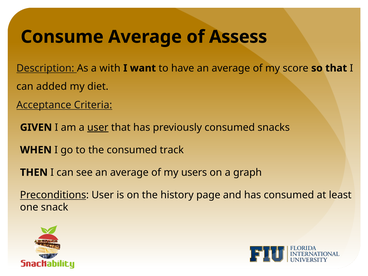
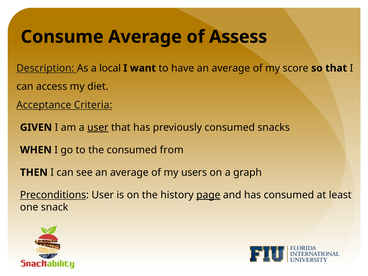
with: with -> local
added: added -> access
track: track -> from
page underline: none -> present
